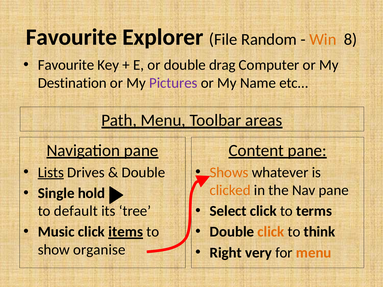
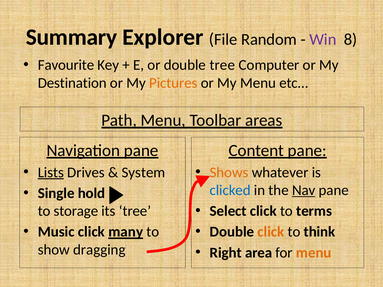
Favourite at (71, 37): Favourite -> Summary
Win colour: orange -> purple
double drag: drag -> tree
Pictures colour: purple -> orange
My Name: Name -> Menu
Double at (143, 173): Double -> System
clicked colour: orange -> blue
Nav underline: none -> present
default: default -> storage
items: items -> many
organise: organise -> dragging
very: very -> area
